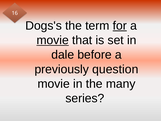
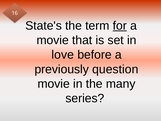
Dogs's: Dogs's -> State's
movie at (53, 40) underline: present -> none
dale: dale -> love
